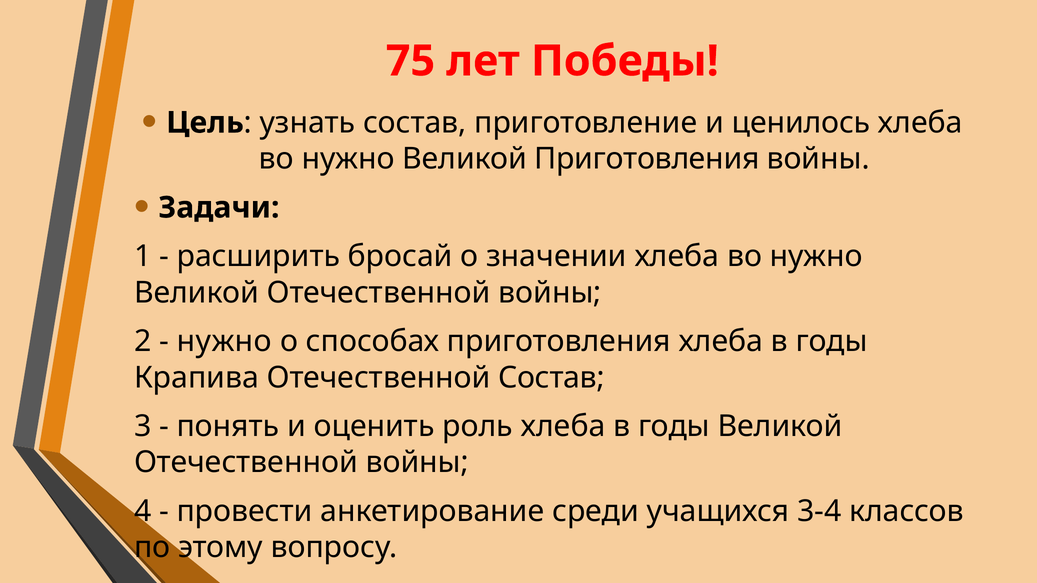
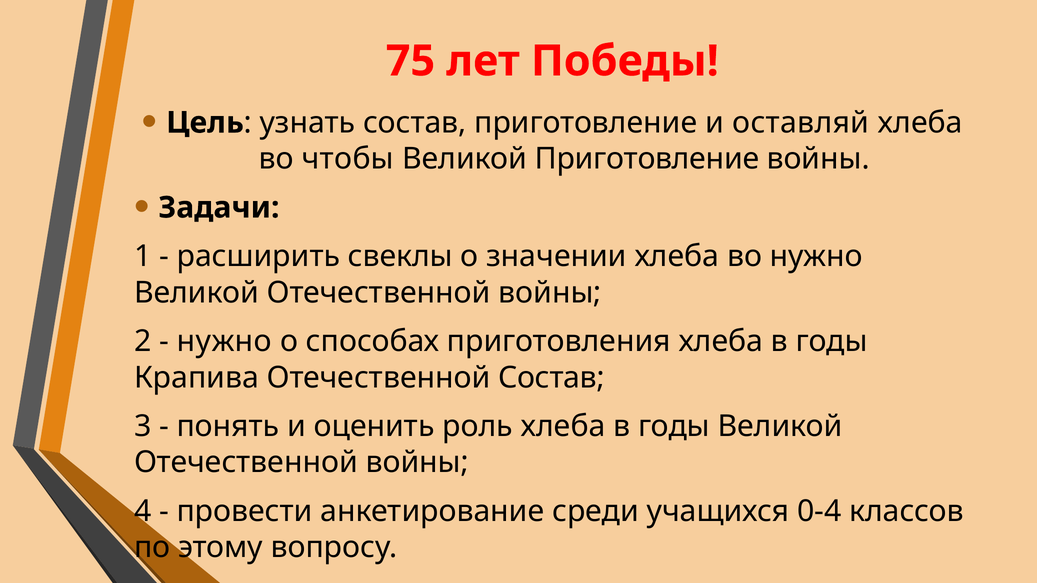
ценилось: ценилось -> оставляй
нужно at (348, 159): нужно -> чтобы
Великой Приготовления: Приготовления -> Приготовление
бросай: бросай -> свеклы
3-4: 3-4 -> 0-4
